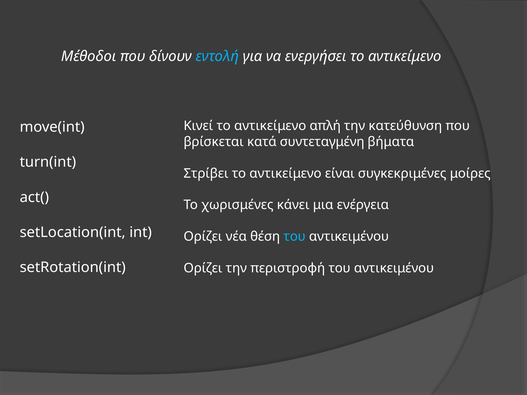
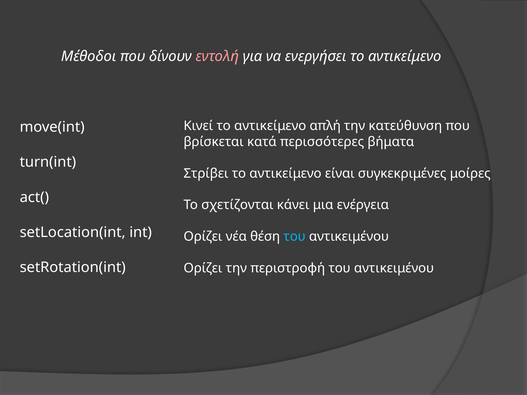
εντολή colour: light blue -> pink
συντεταγμένη: συντεταγμένη -> περισσότερες
χωρισμένες: χωρισμένες -> σχετίζονται
